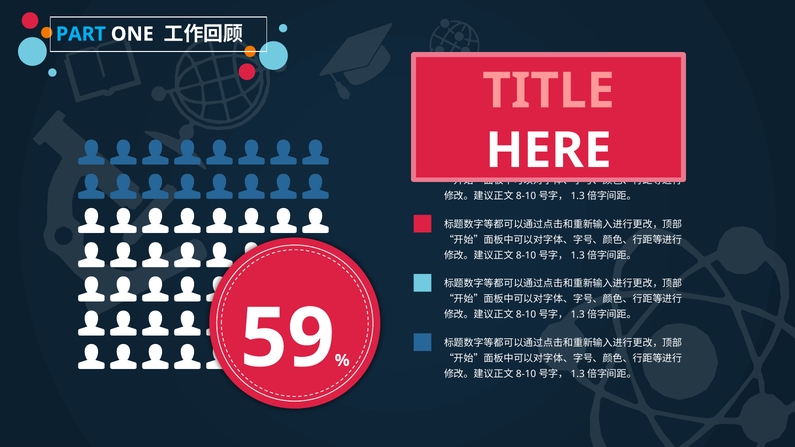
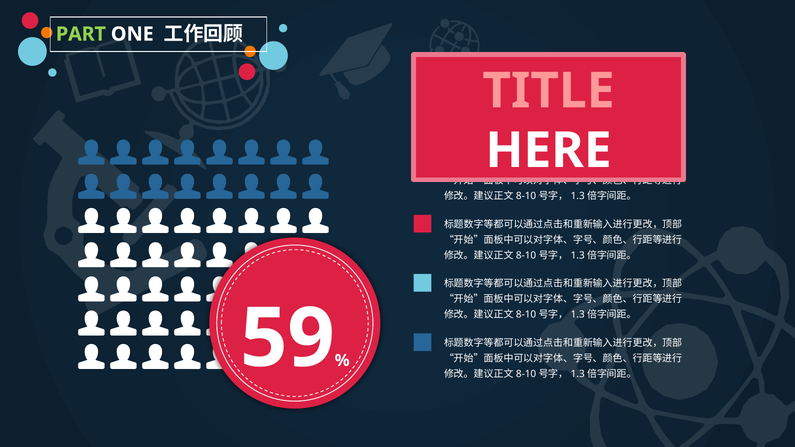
PART colour: light blue -> light green
